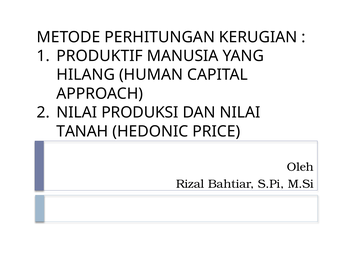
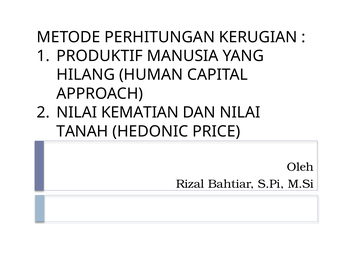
PRODUKSI: PRODUKSI -> KEMATIAN
